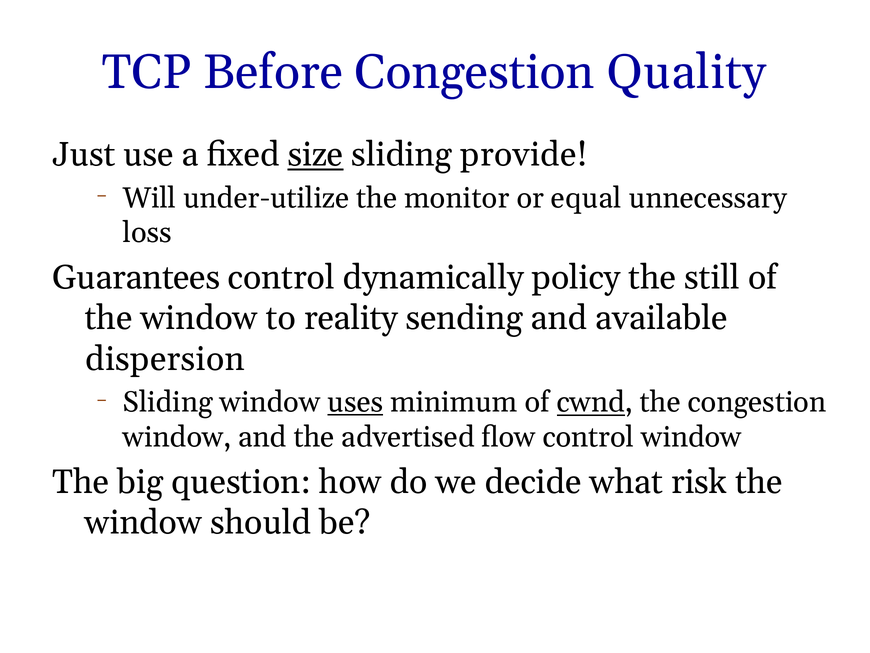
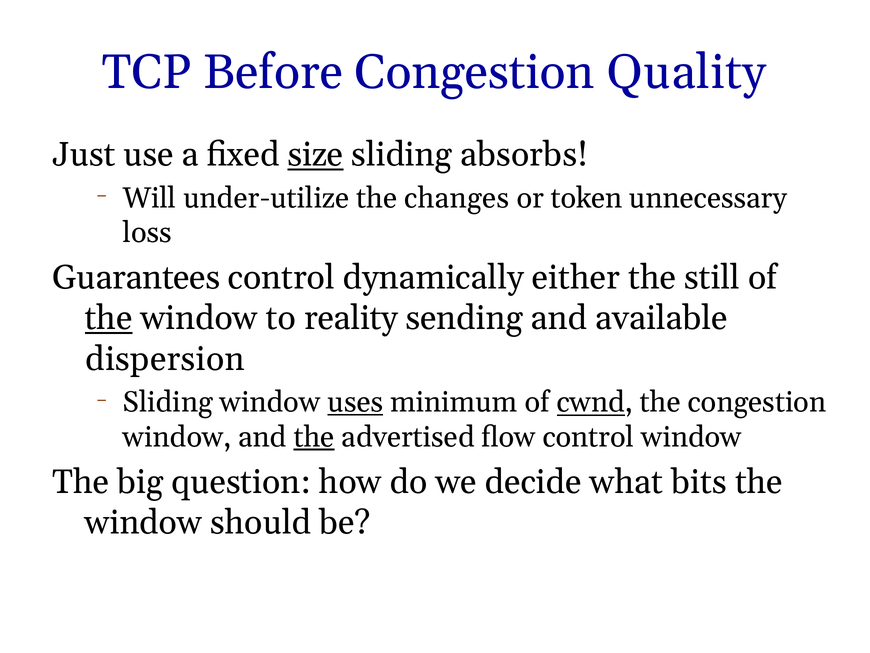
provide: provide -> absorbs
monitor: monitor -> changes
equal: equal -> token
policy: policy -> either
the at (109, 318) underline: none -> present
the at (314, 437) underline: none -> present
risk: risk -> bits
